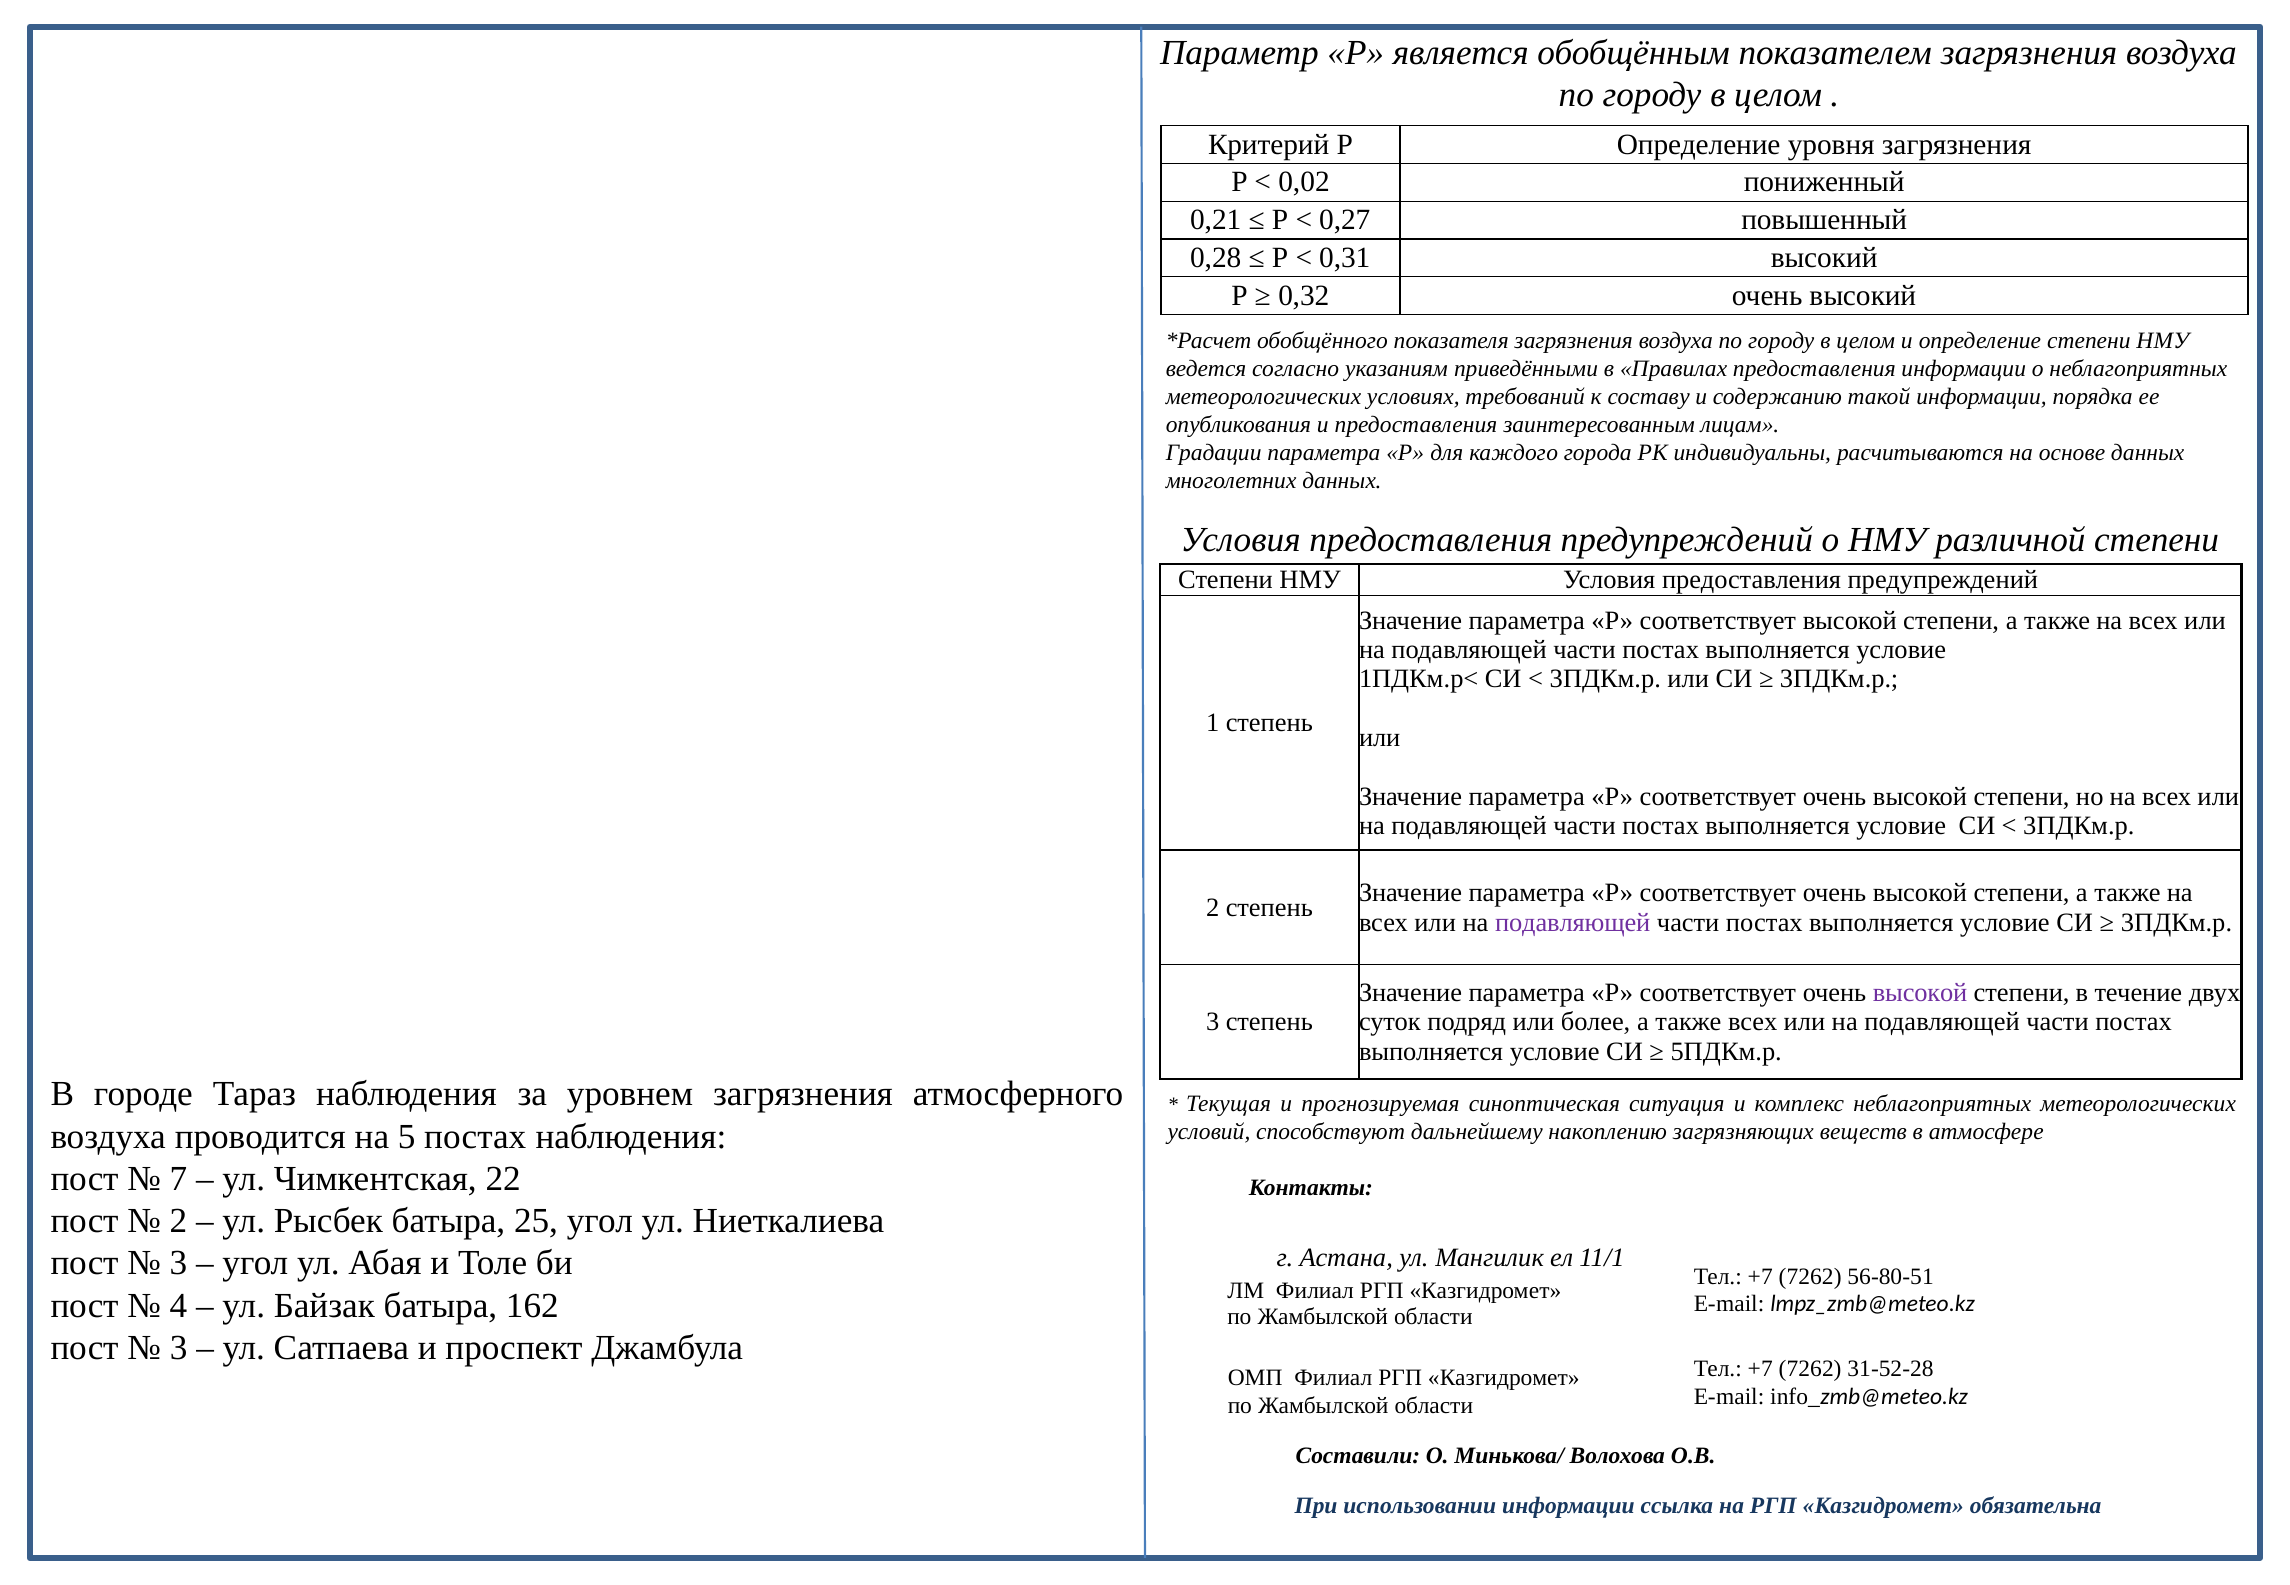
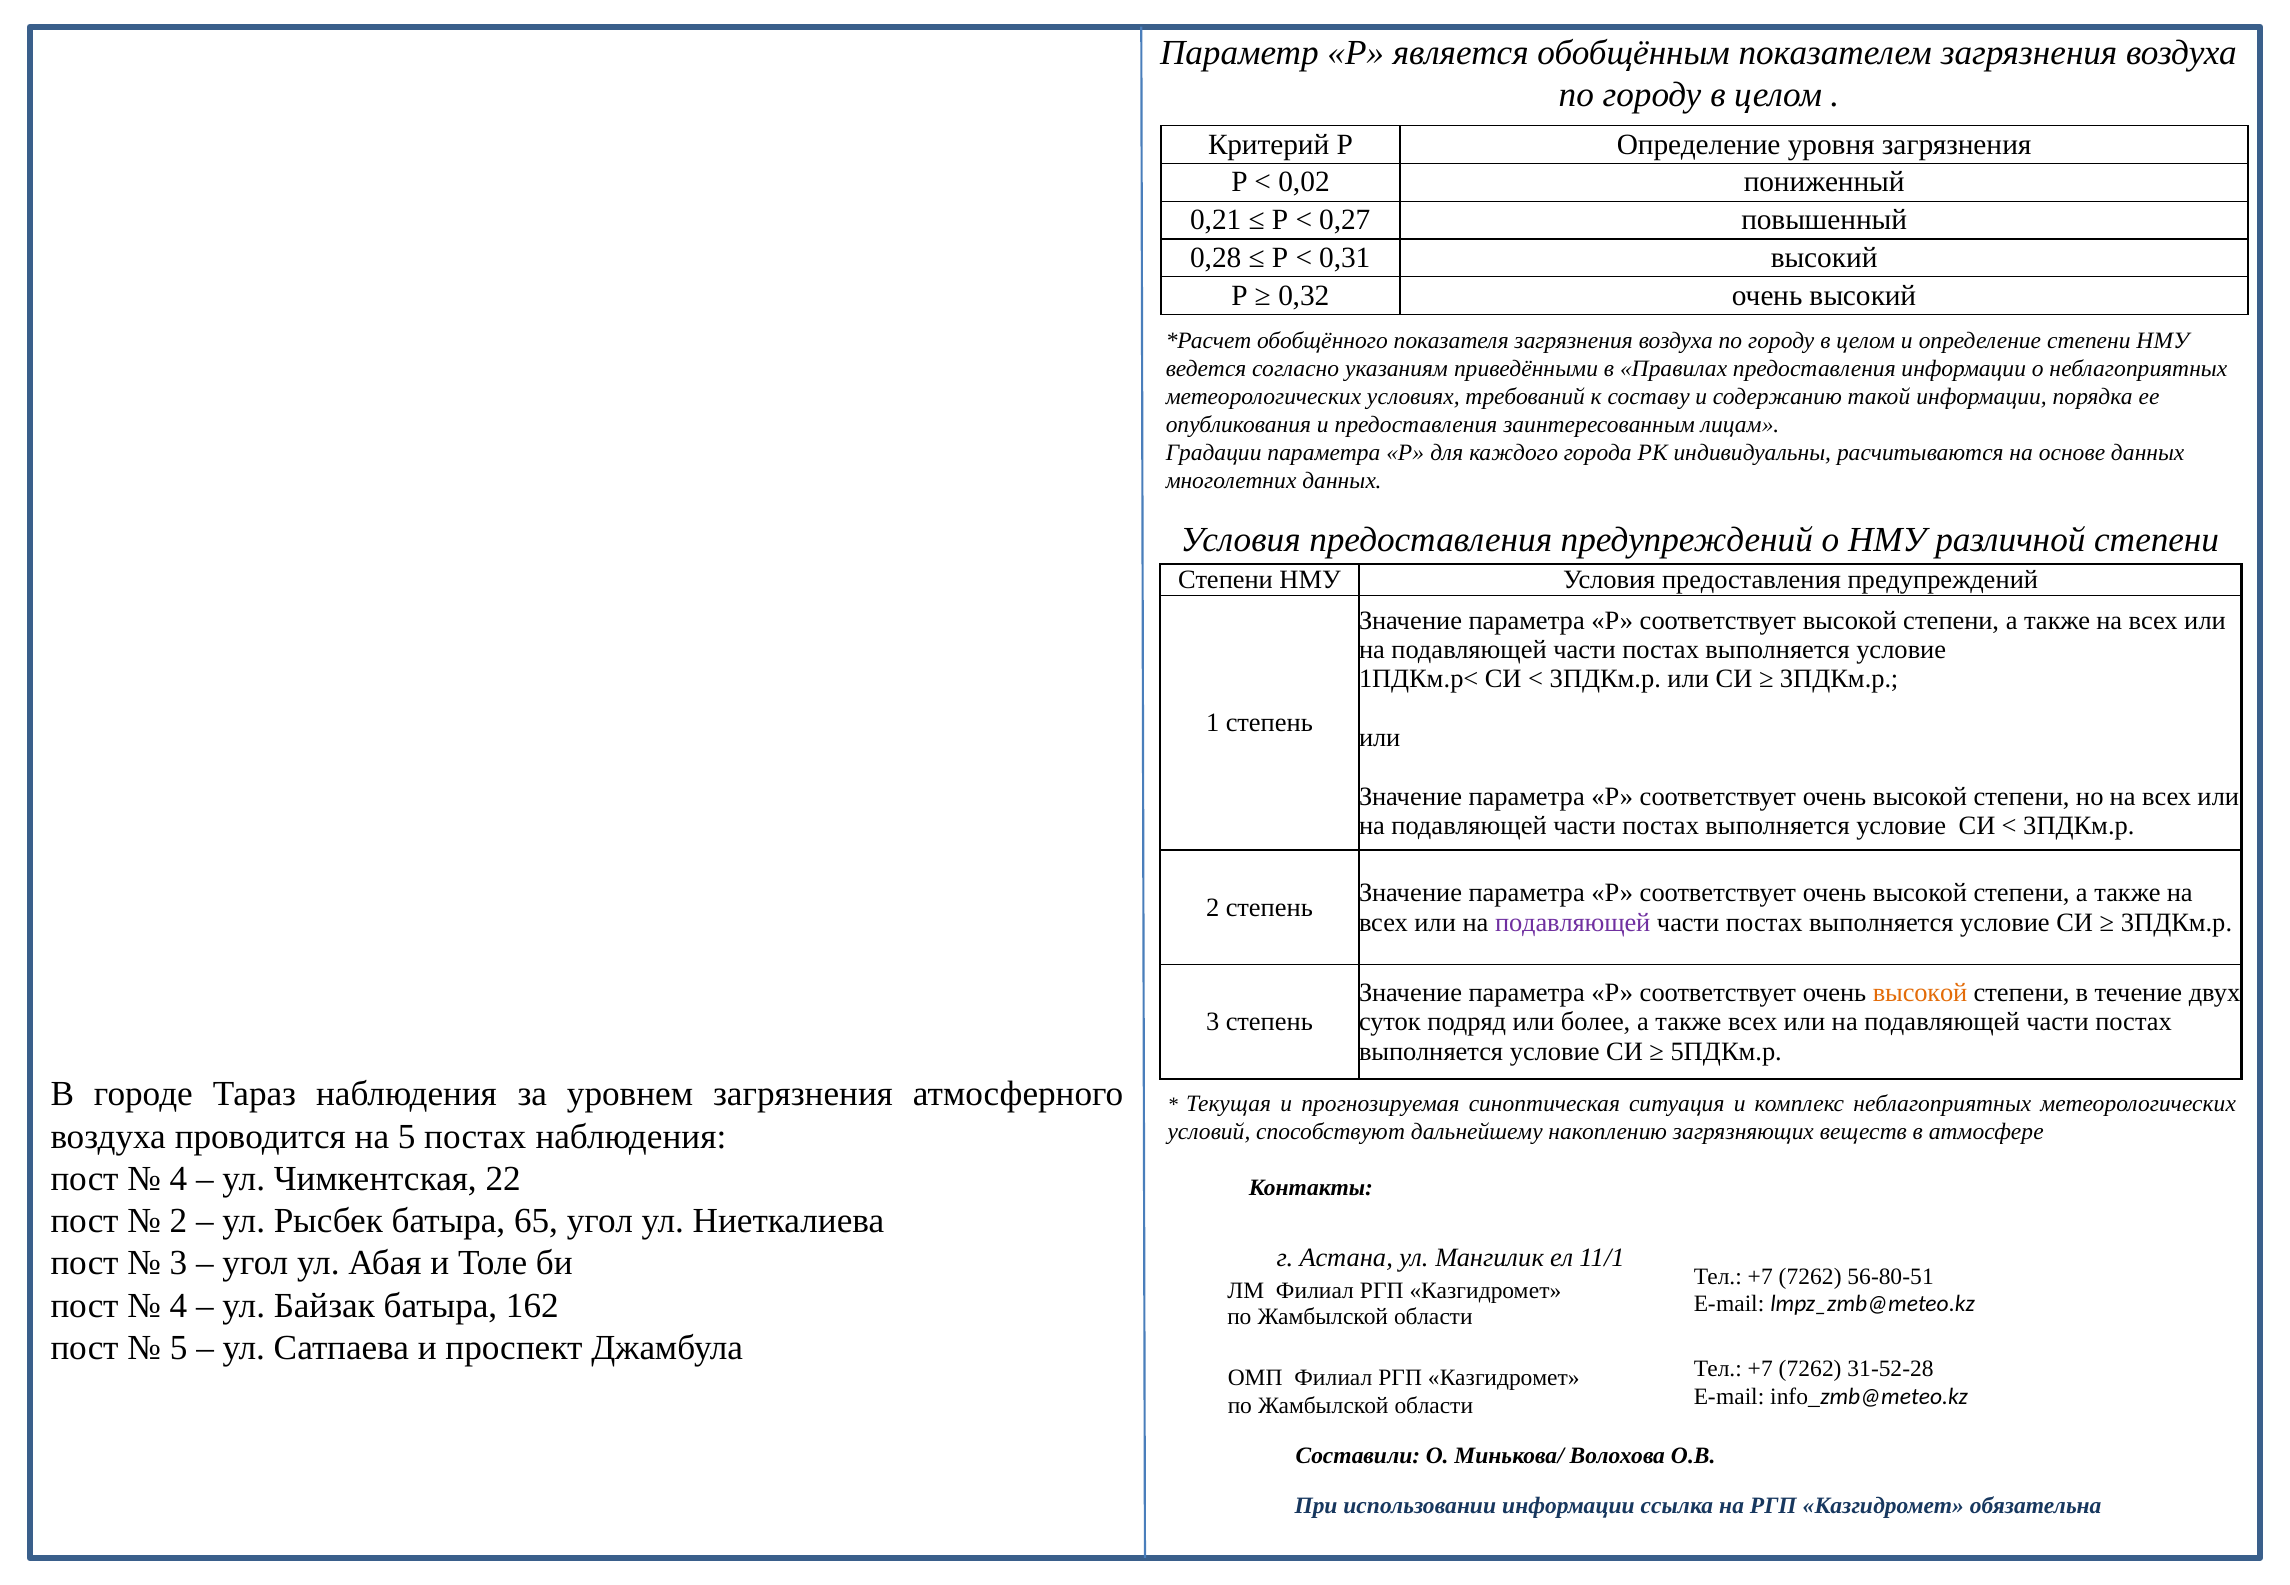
высокой at (1920, 993) colour: purple -> orange
7 at (179, 1179): 7 -> 4
25: 25 -> 65
3 at (179, 1348): 3 -> 5
